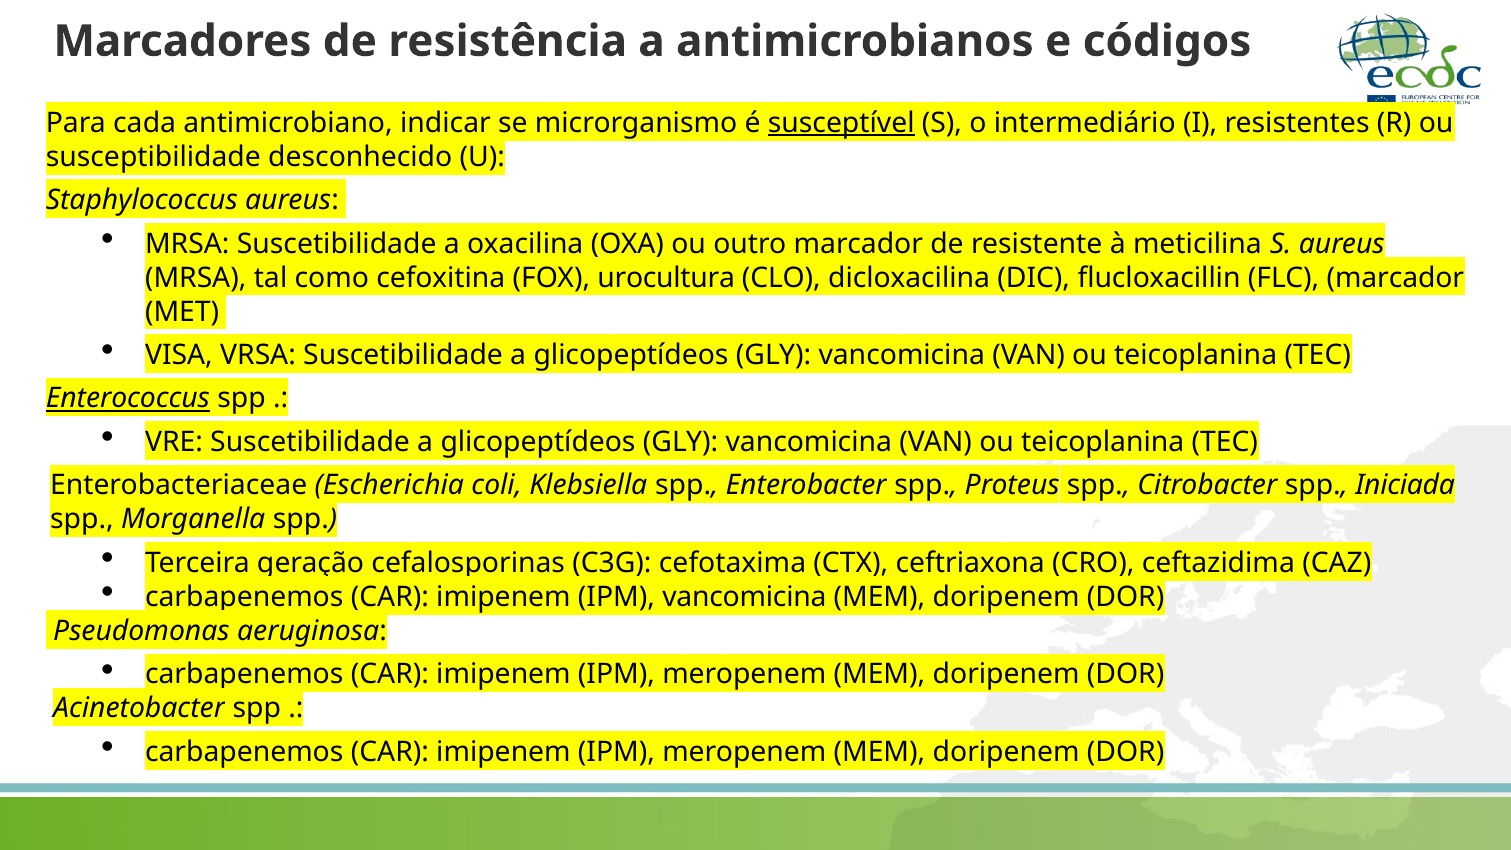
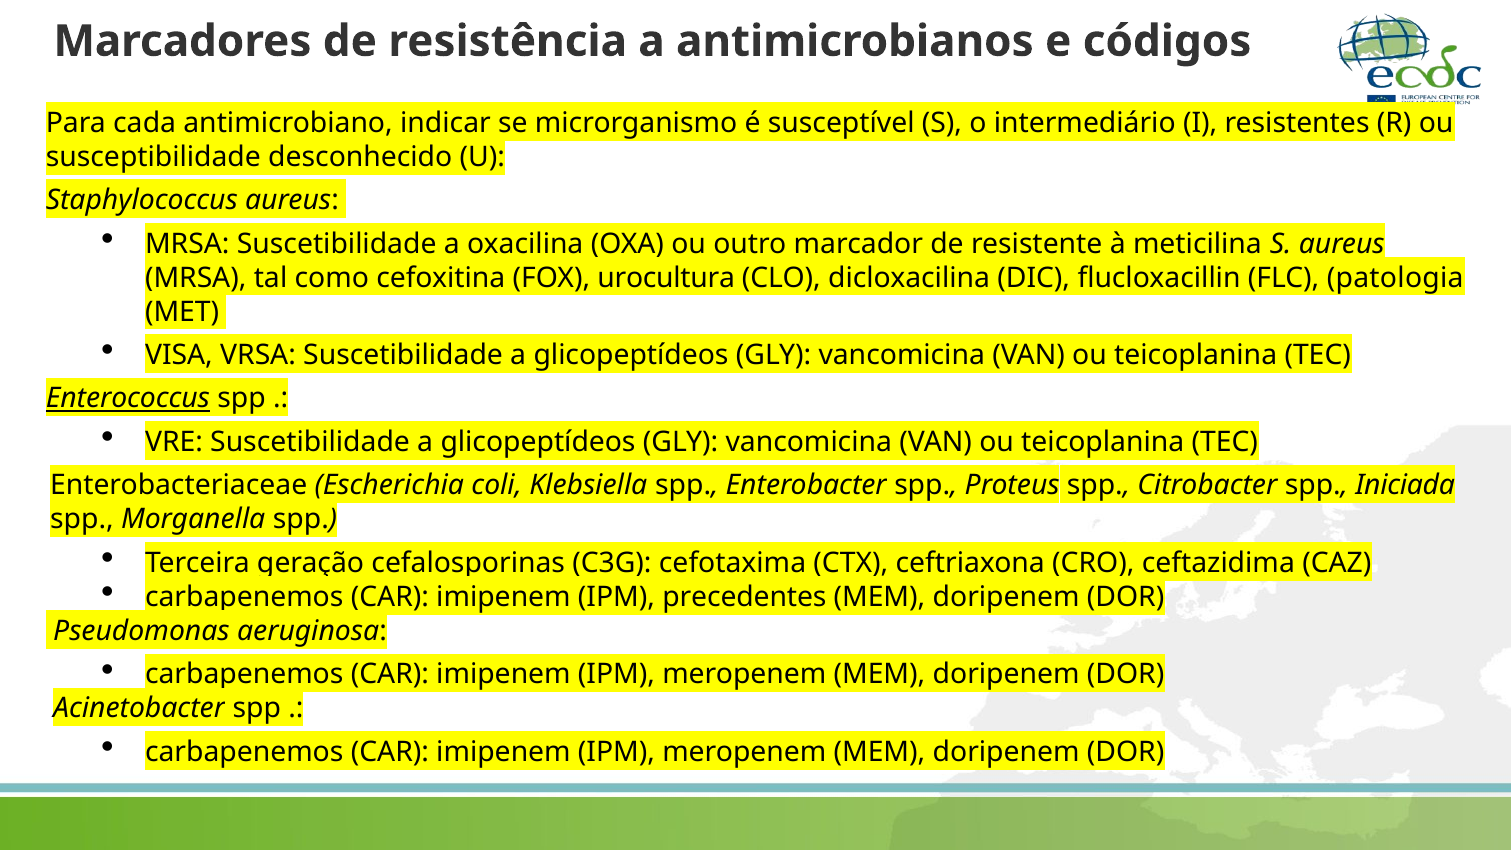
susceptível underline: present -> none
FLC marcador: marcador -> patologia
IPM vancomicina: vancomicina -> precedentes
